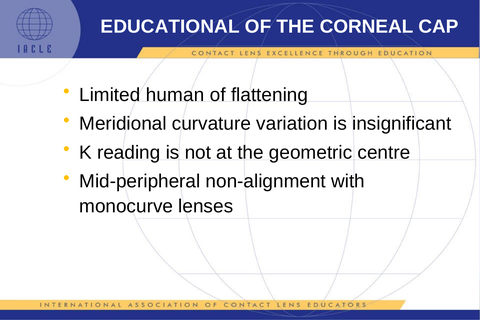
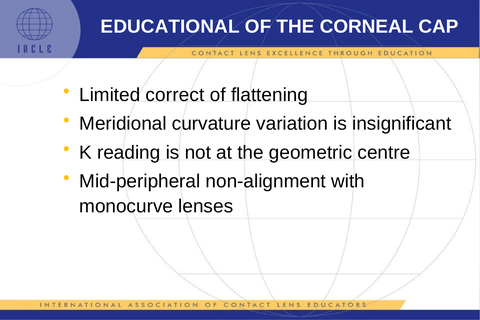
human: human -> correct
